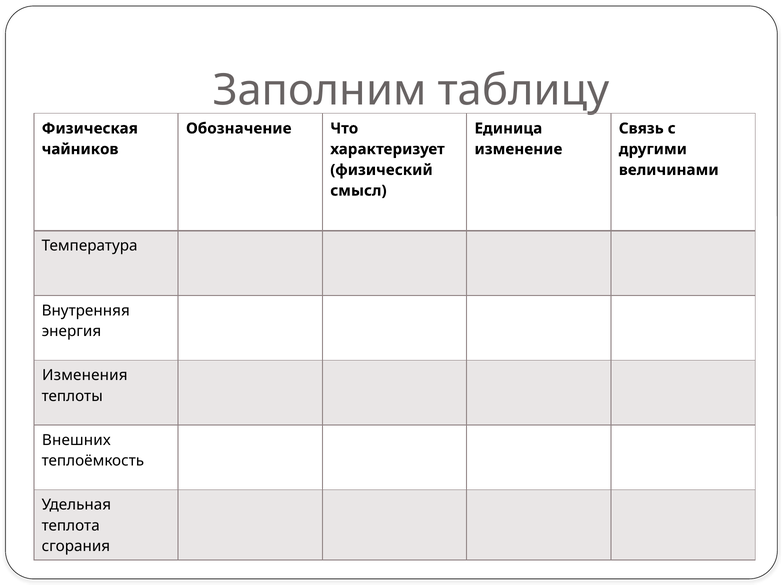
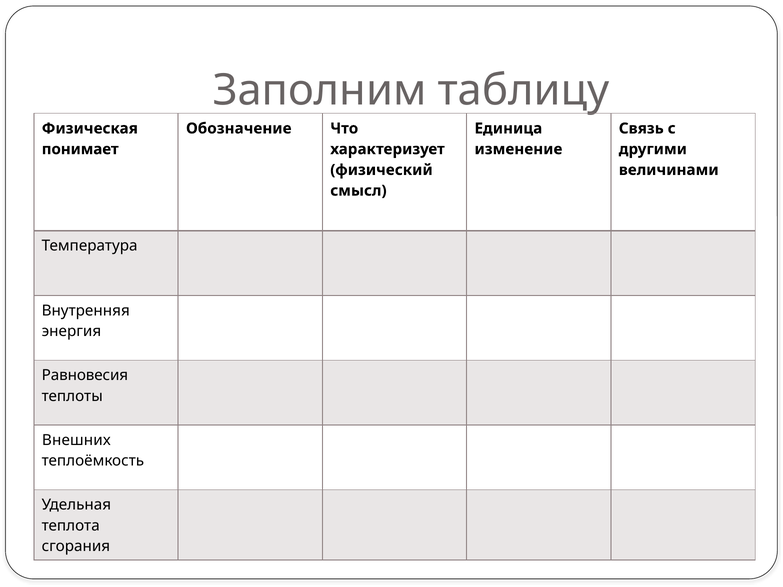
чайников: чайников -> понимает
Изменения: Изменения -> Равновесия
